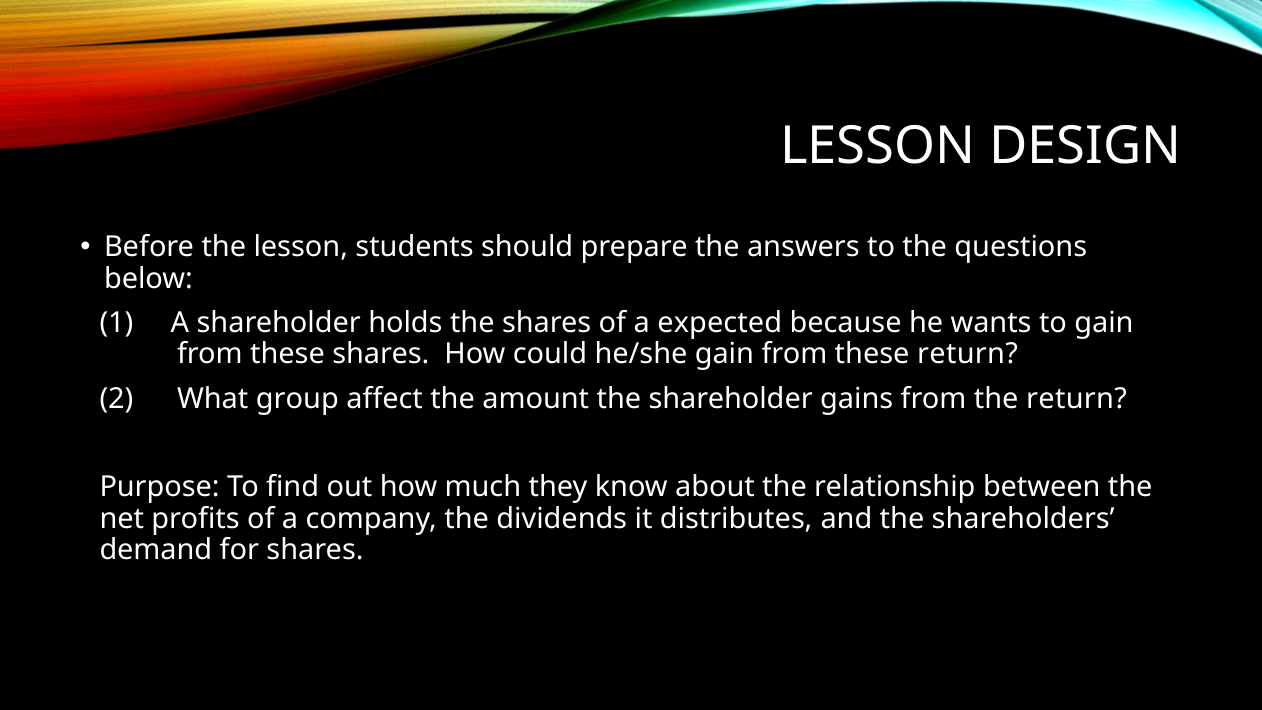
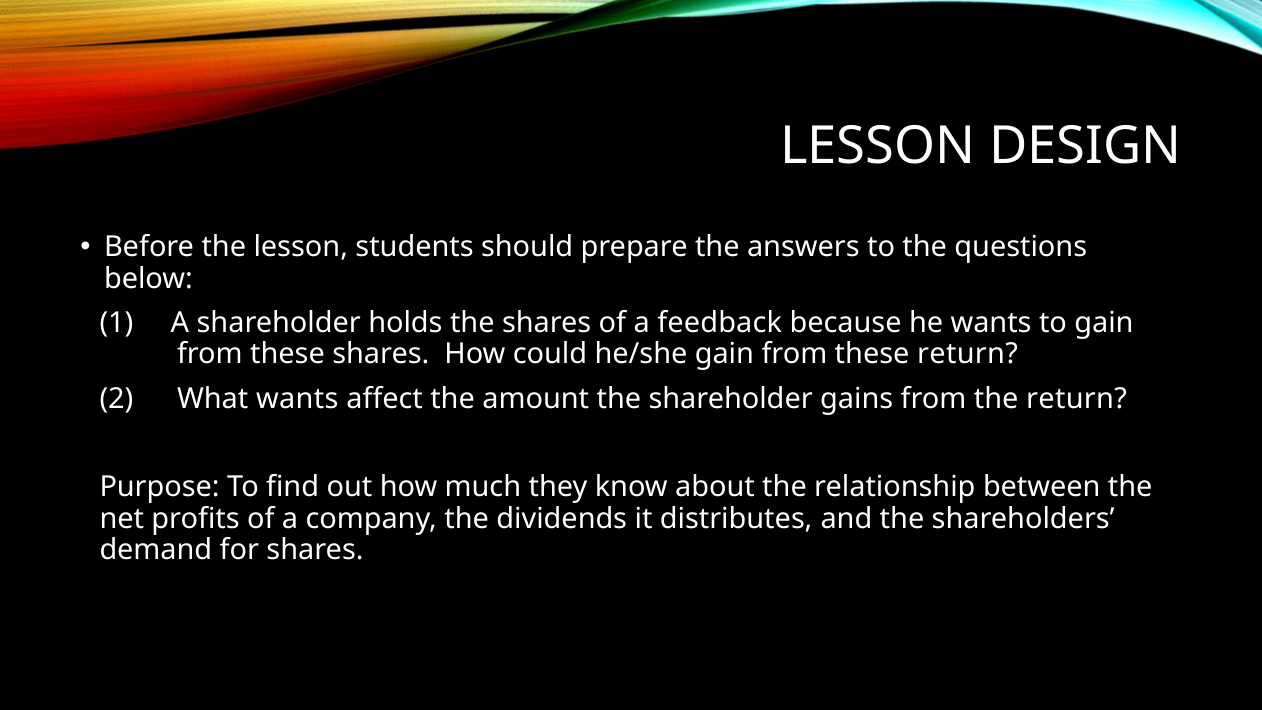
expected: expected -> feedback
What group: group -> wants
